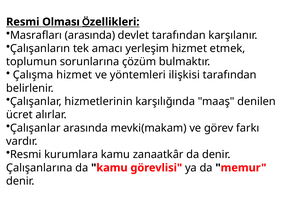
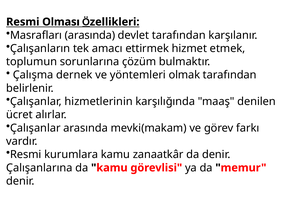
yerleşim: yerleşim -> ettirmek
Çalışma hizmet: hizmet -> dernek
ilişkisi: ilişkisi -> olmak
